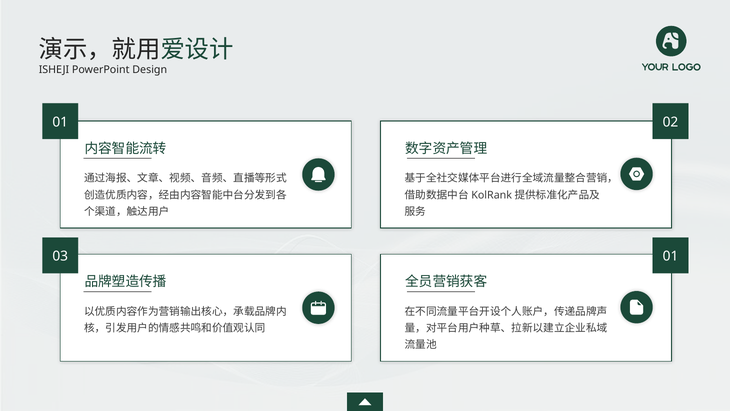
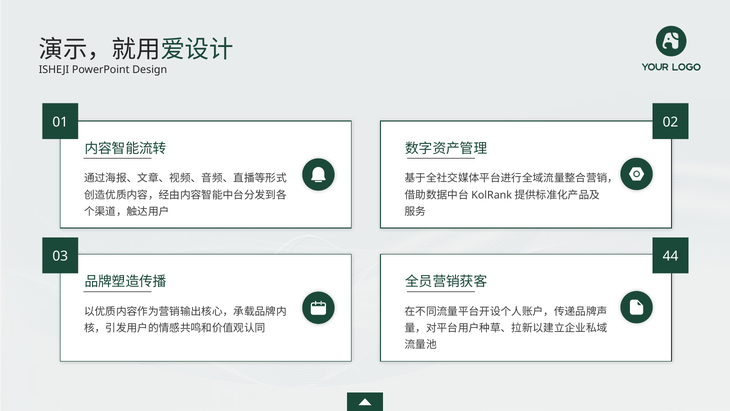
03 01: 01 -> 44
